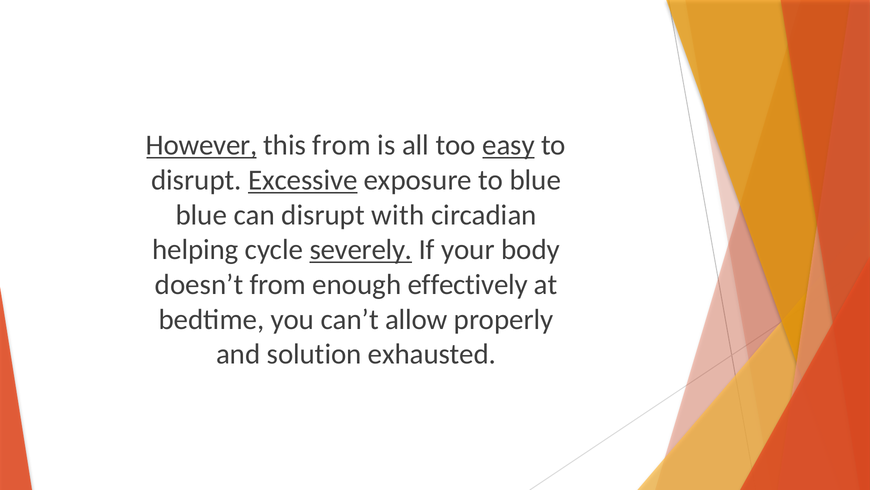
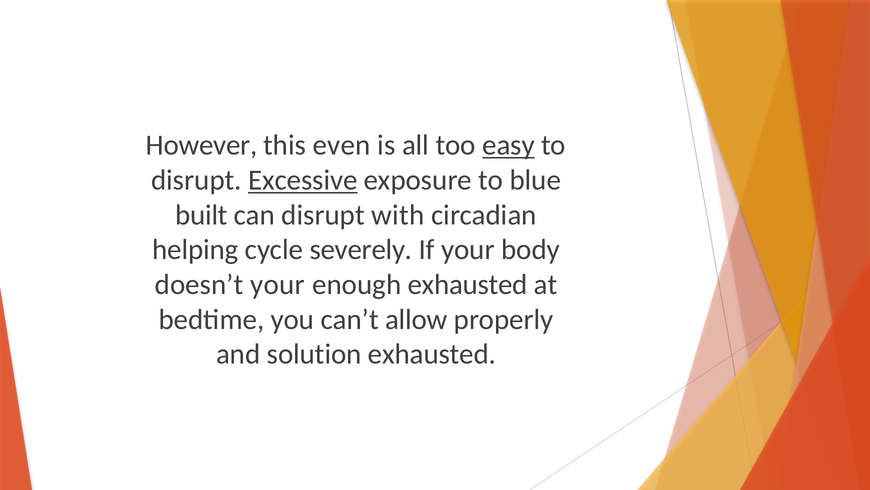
However underline: present -> none
this from: from -> even
blue at (201, 215): blue -> built
severely underline: present -> none
doesn’t from: from -> your
enough effectively: effectively -> exhausted
